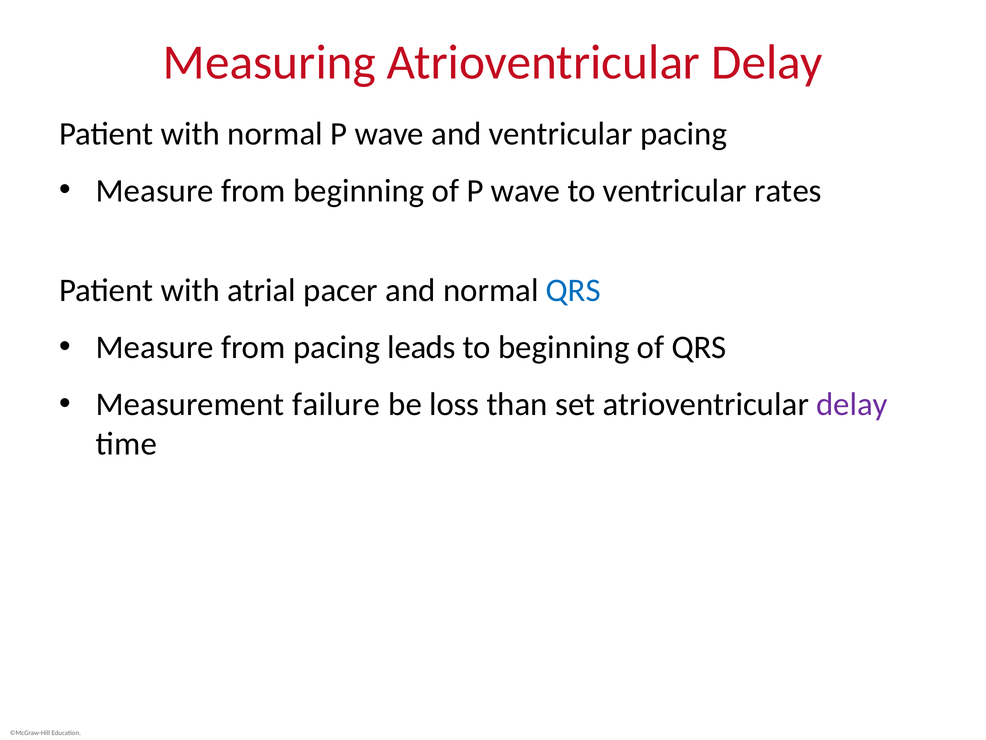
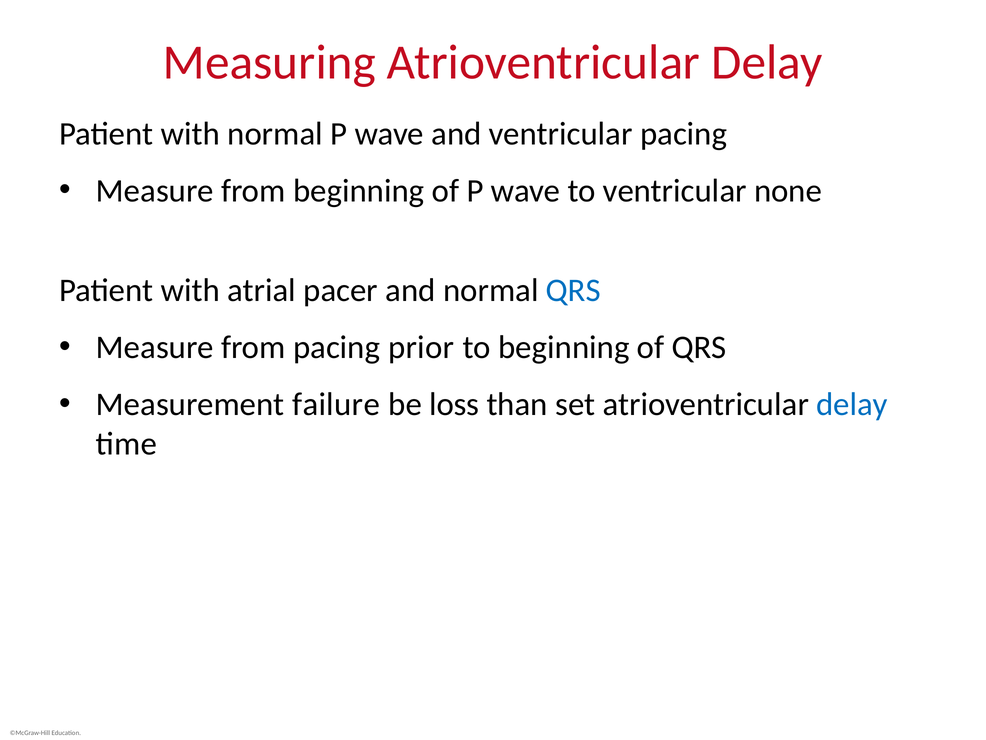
rates: rates -> none
leads: leads -> prior
delay at (852, 404) colour: purple -> blue
